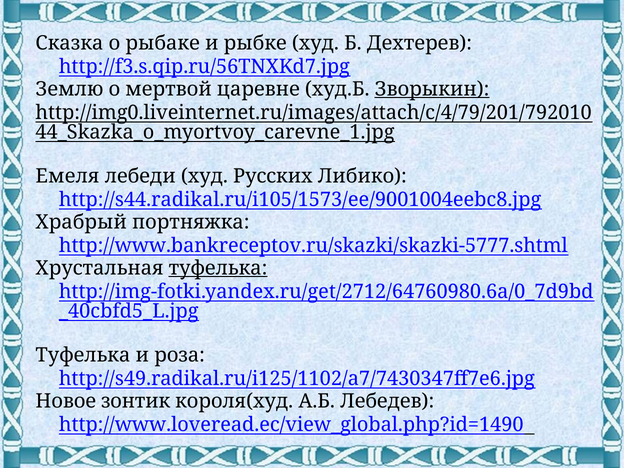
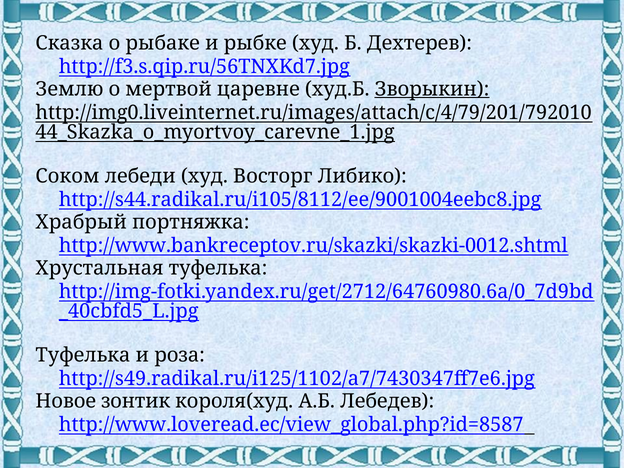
Емеля: Емеля -> Соком
Русских: Русских -> Восторг
http://s44.radikal.ru/i105/1573/ee/9001004eebc8.jpg: http://s44.radikal.ru/i105/1573/ee/9001004eebc8.jpg -> http://s44.radikal.ru/i105/8112/ee/9001004eebc8.jpg
http://www.bankreceptov.ru/skazki/skazki-5777.shtml: http://www.bankreceptov.ru/skazki/skazki-5777.shtml -> http://www.bankreceptov.ru/skazki/skazki-0012.shtml
туфелька at (218, 268) underline: present -> none
http://www.loveread.ec/view_global.php?id=1490: http://www.loveread.ec/view_global.php?id=1490 -> http://www.loveread.ec/view_global.php?id=8587
